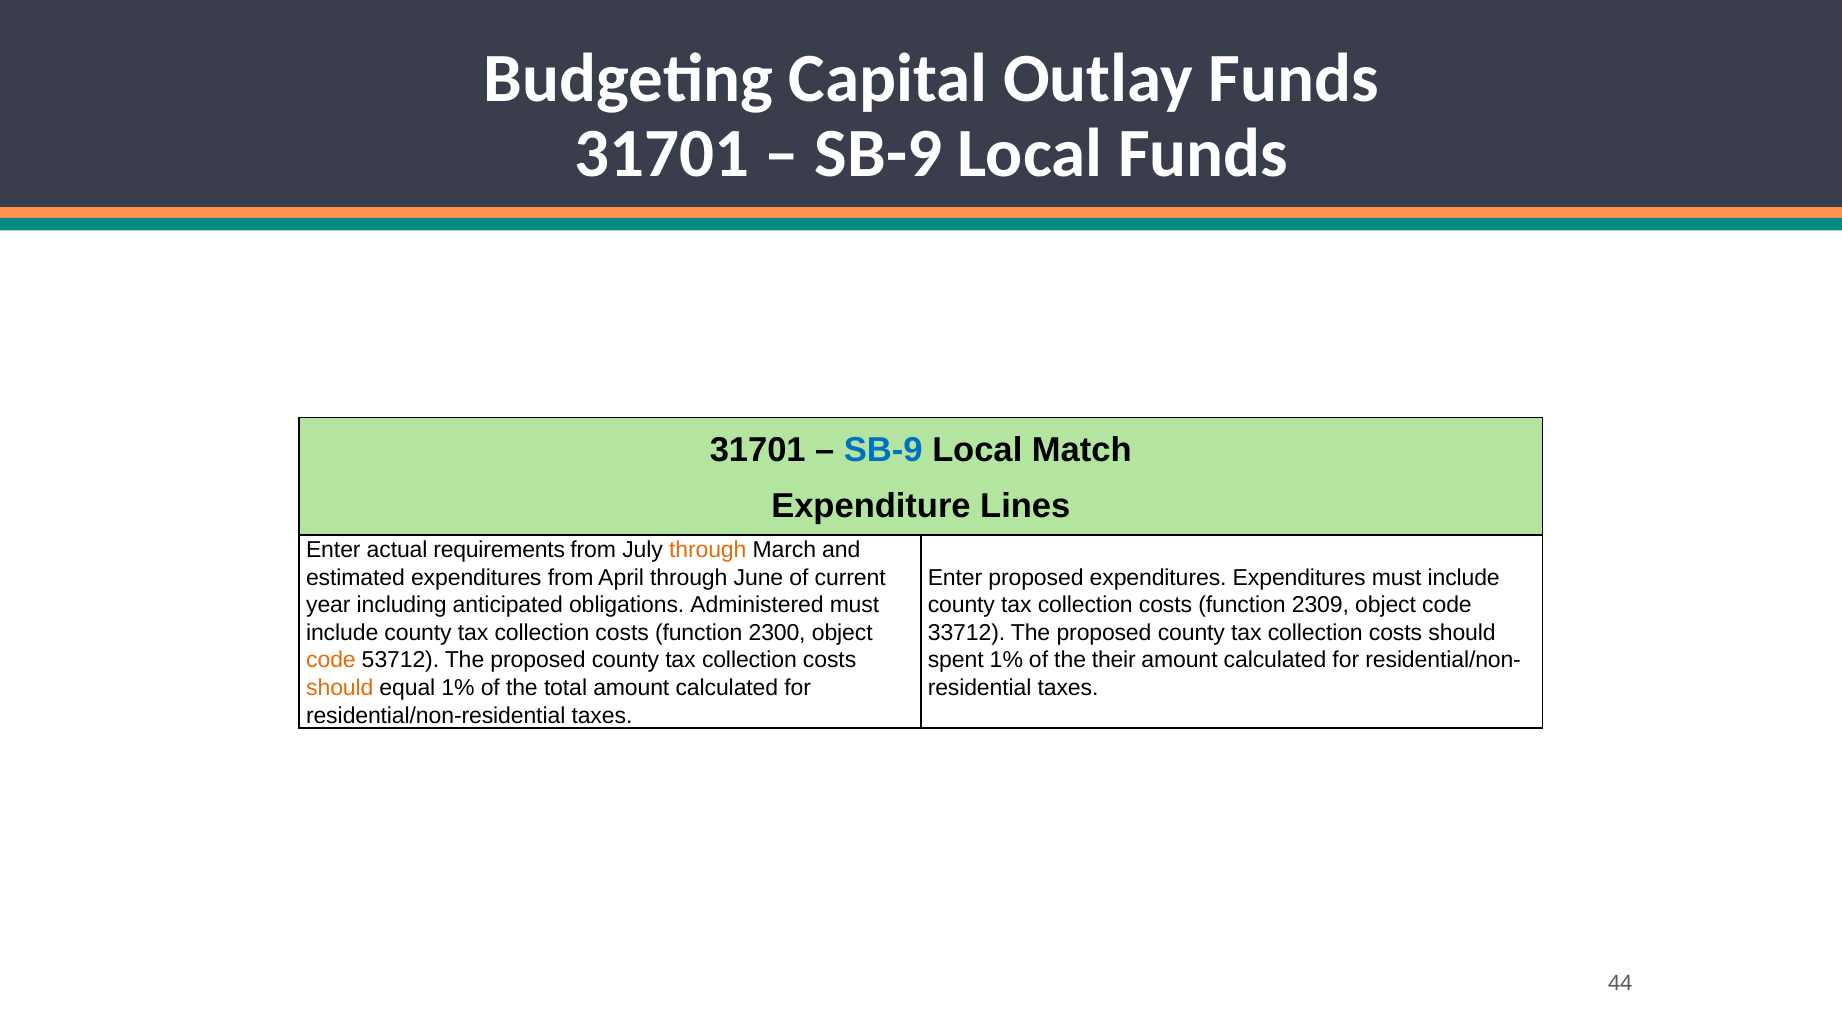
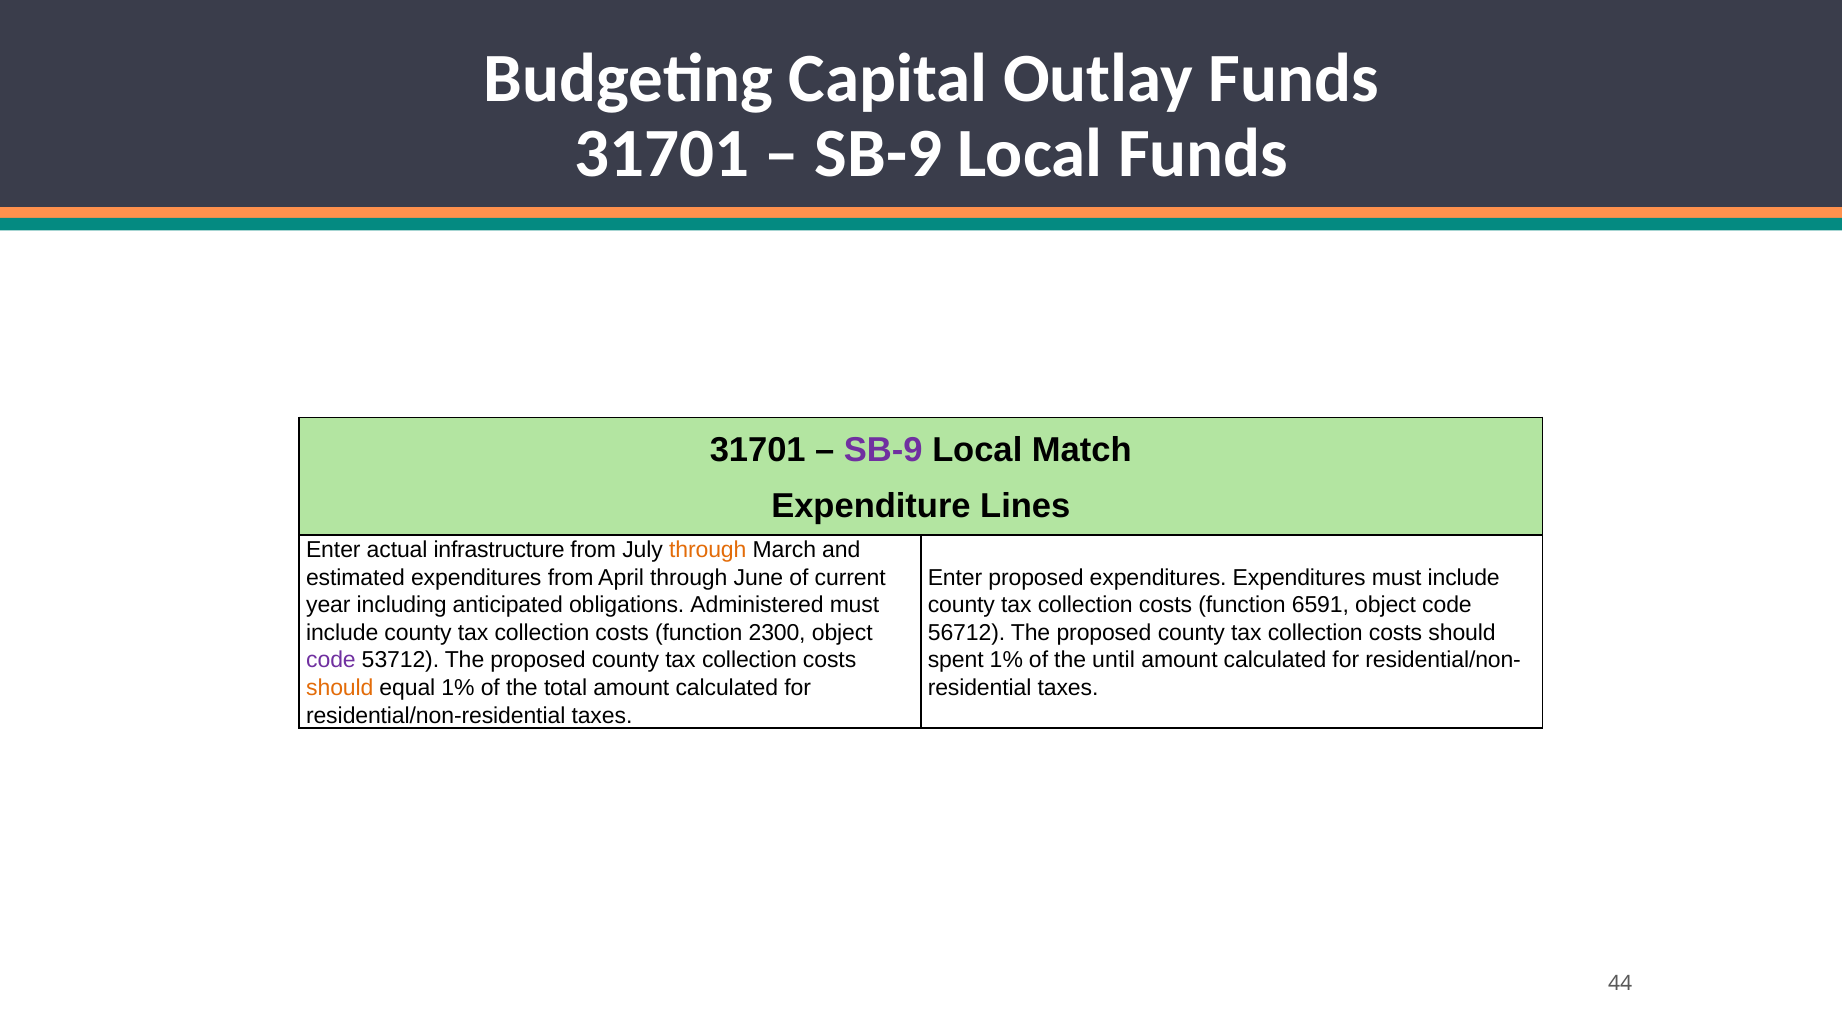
SB-9 at (883, 450) colour: blue -> purple
requirements: requirements -> infrastructure
2309: 2309 -> 6591
33712: 33712 -> 56712
code at (331, 660) colour: orange -> purple
their: their -> until
